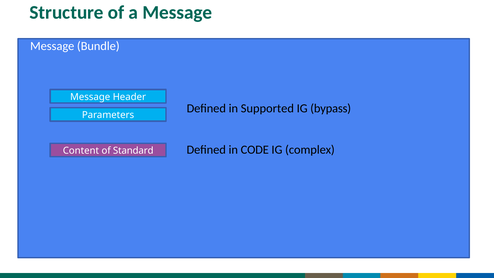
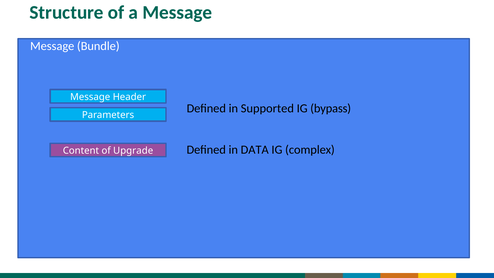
CODE: CODE -> DATA
Standard: Standard -> Upgrade
